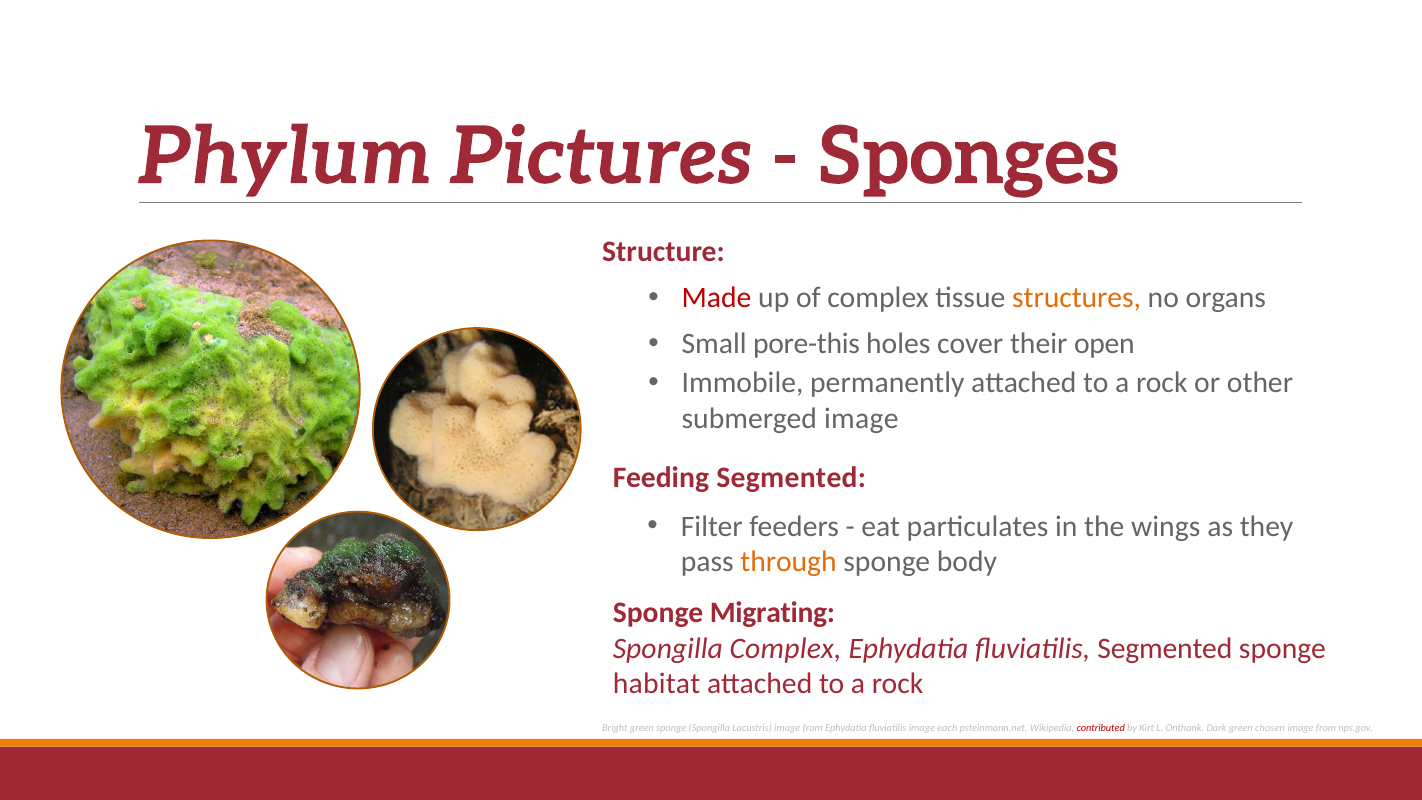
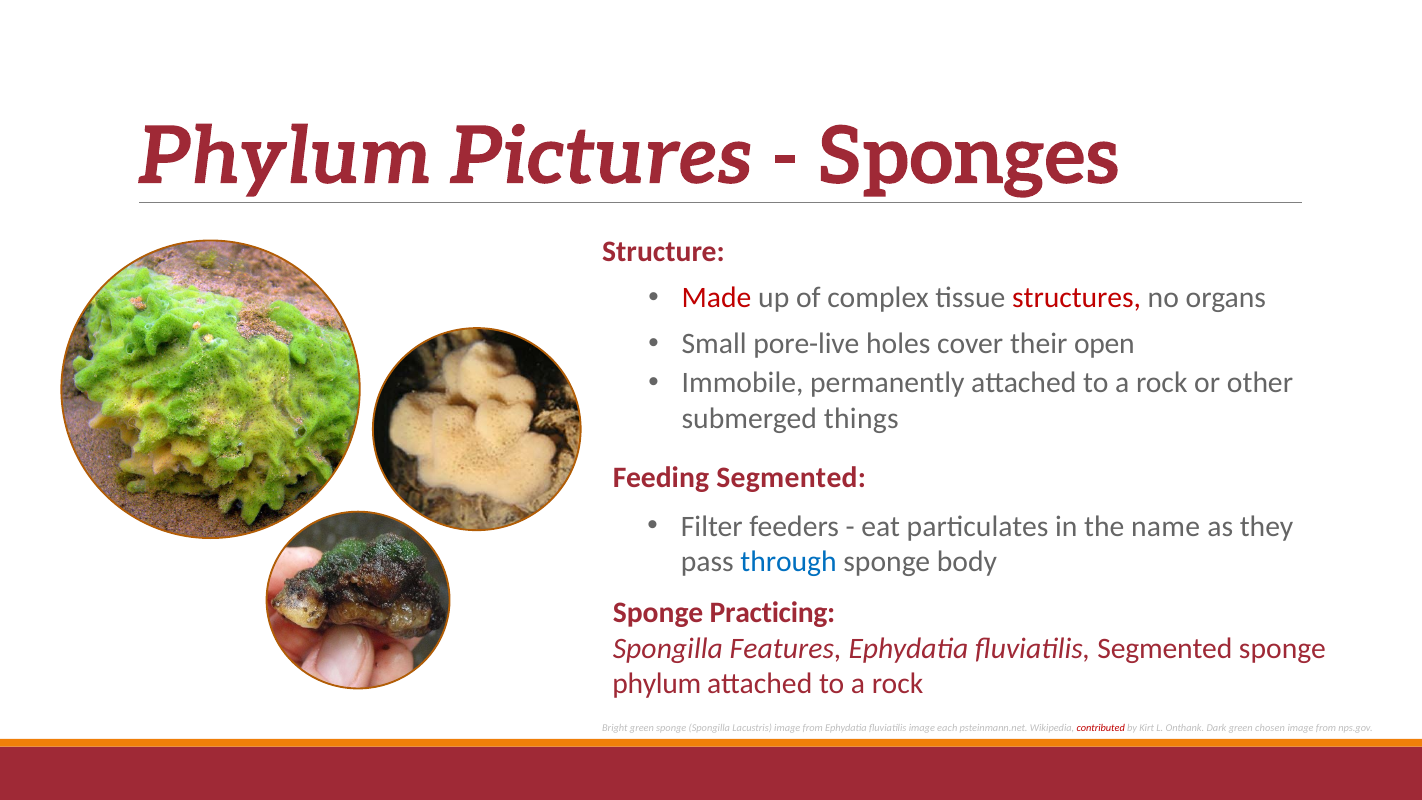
structures colour: orange -> red
pore-this: pore-this -> pore-live
submerged image: image -> things
wings: wings -> name
through colour: orange -> blue
Migrating: Migrating -> Practicing
Spongilla Complex: Complex -> Features
habitat at (657, 684): habitat -> phylum
